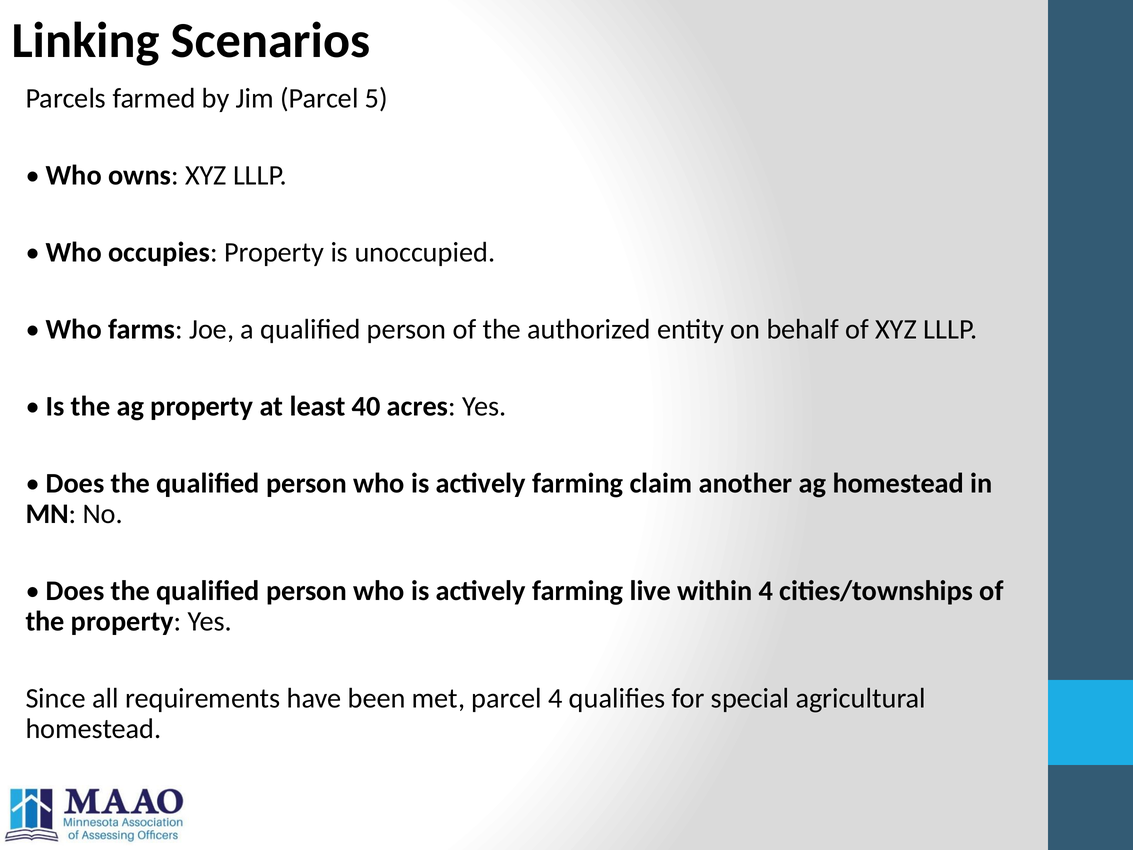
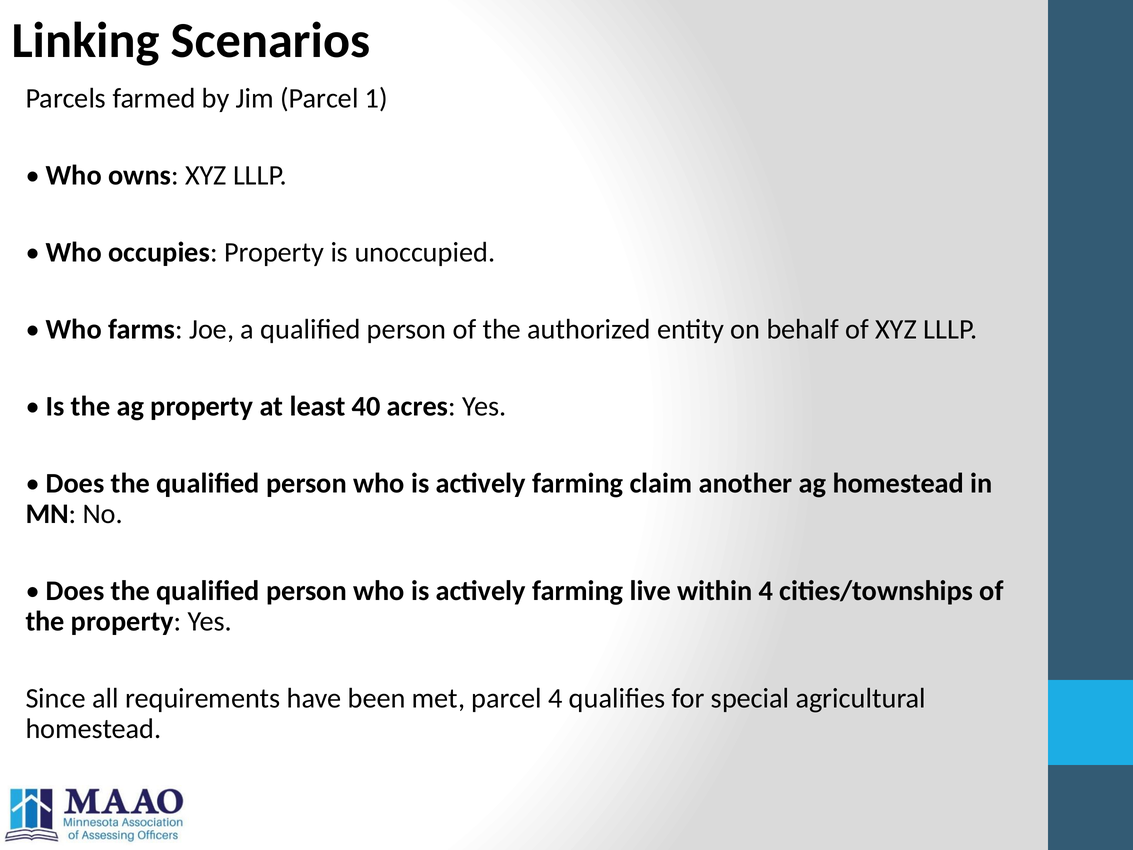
5: 5 -> 1
